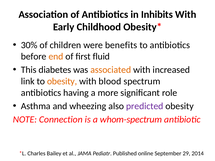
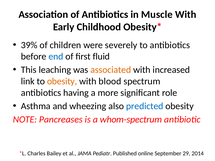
Inhibits: Inhibits -> Muscle
30%: 30% -> 39%
benefits: benefits -> severely
end colour: orange -> blue
diabetes: diabetes -> leaching
predicted colour: purple -> blue
Connection: Connection -> Pancreases
